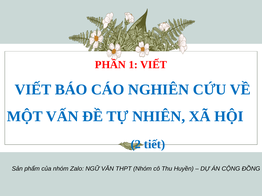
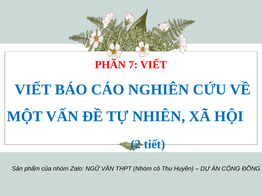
1: 1 -> 7
